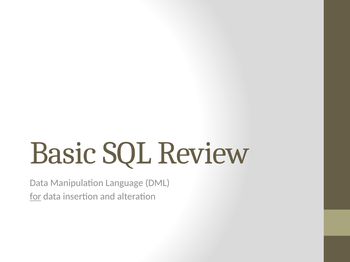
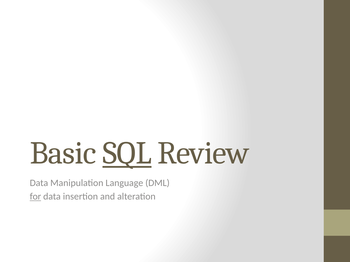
SQL underline: none -> present
